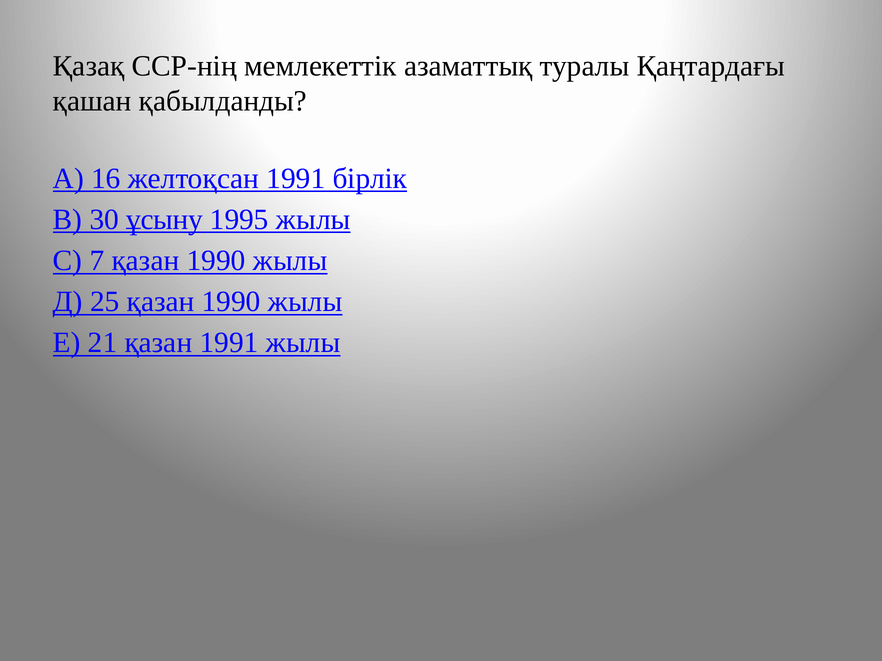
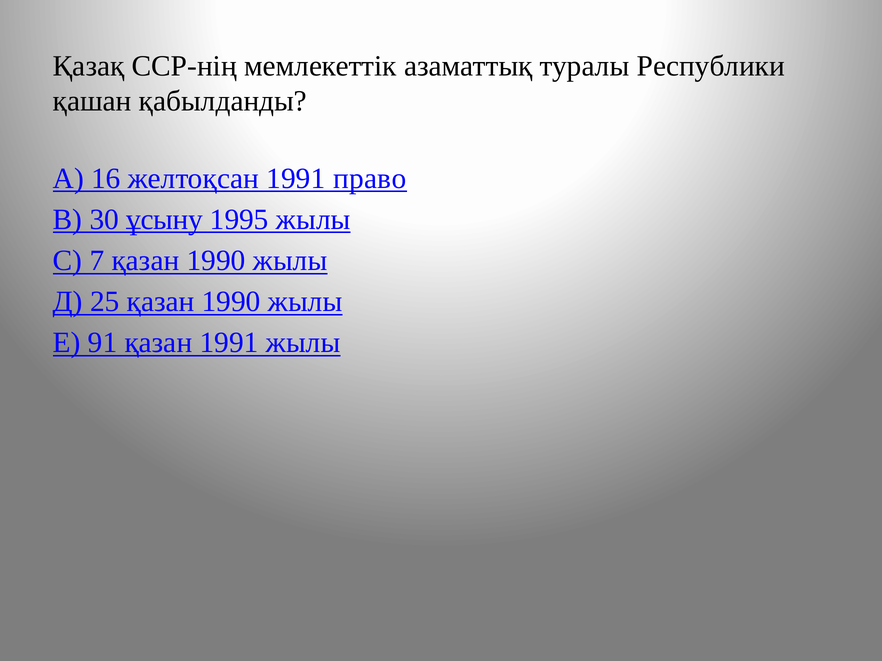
Қаңтардағы: Қаңтардағы -> Республики
бірлік: бірлік -> право
21: 21 -> 91
